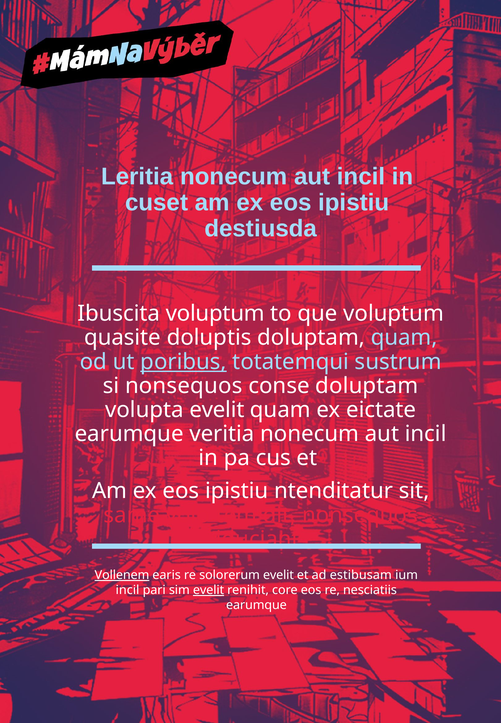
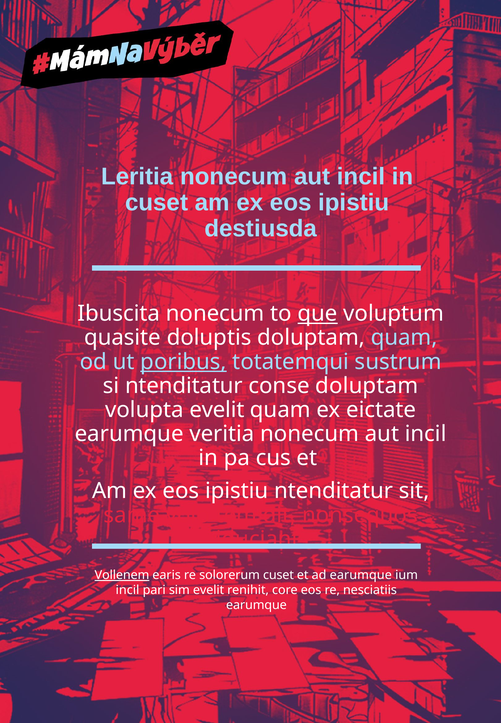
Ibuscita voluptum: voluptum -> nonecum
que underline: none -> present
si nonsequos: nonsequos -> ntenditatur
solorerum evelit: evelit -> cuset
ad estibusam: estibusam -> earumque
evelit at (209, 591) underline: present -> none
